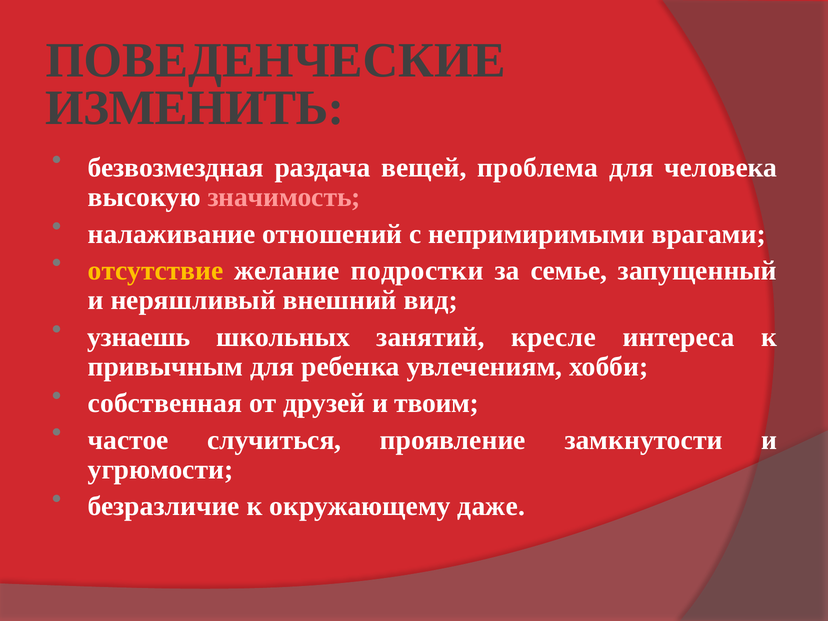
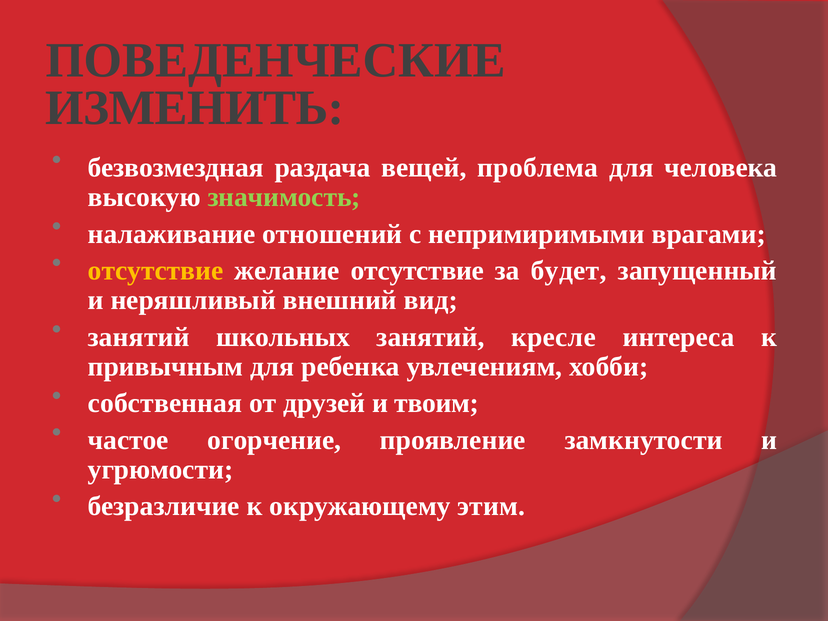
значимость colour: pink -> light green
желание подростки: подростки -> отсутствие
семье: семье -> будет
узнаешь at (139, 337): узнаешь -> занятий
случиться: случиться -> огорчение
даже: даже -> этим
